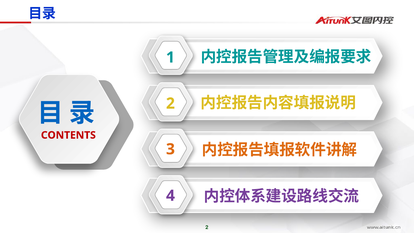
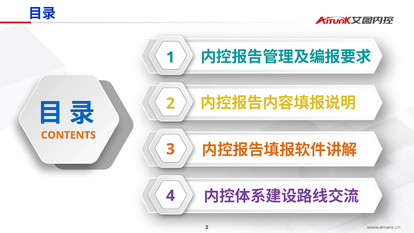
CONTENTS colour: red -> orange
